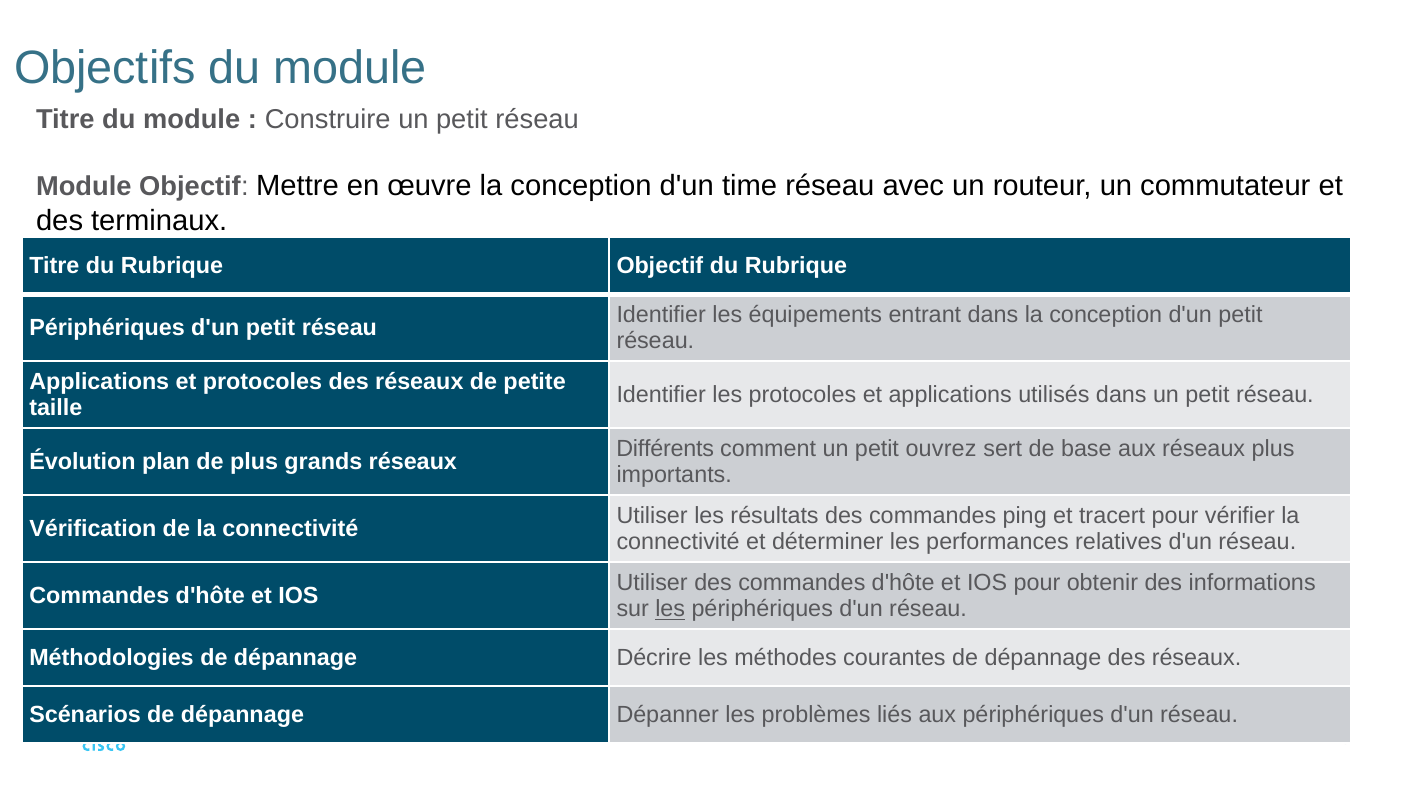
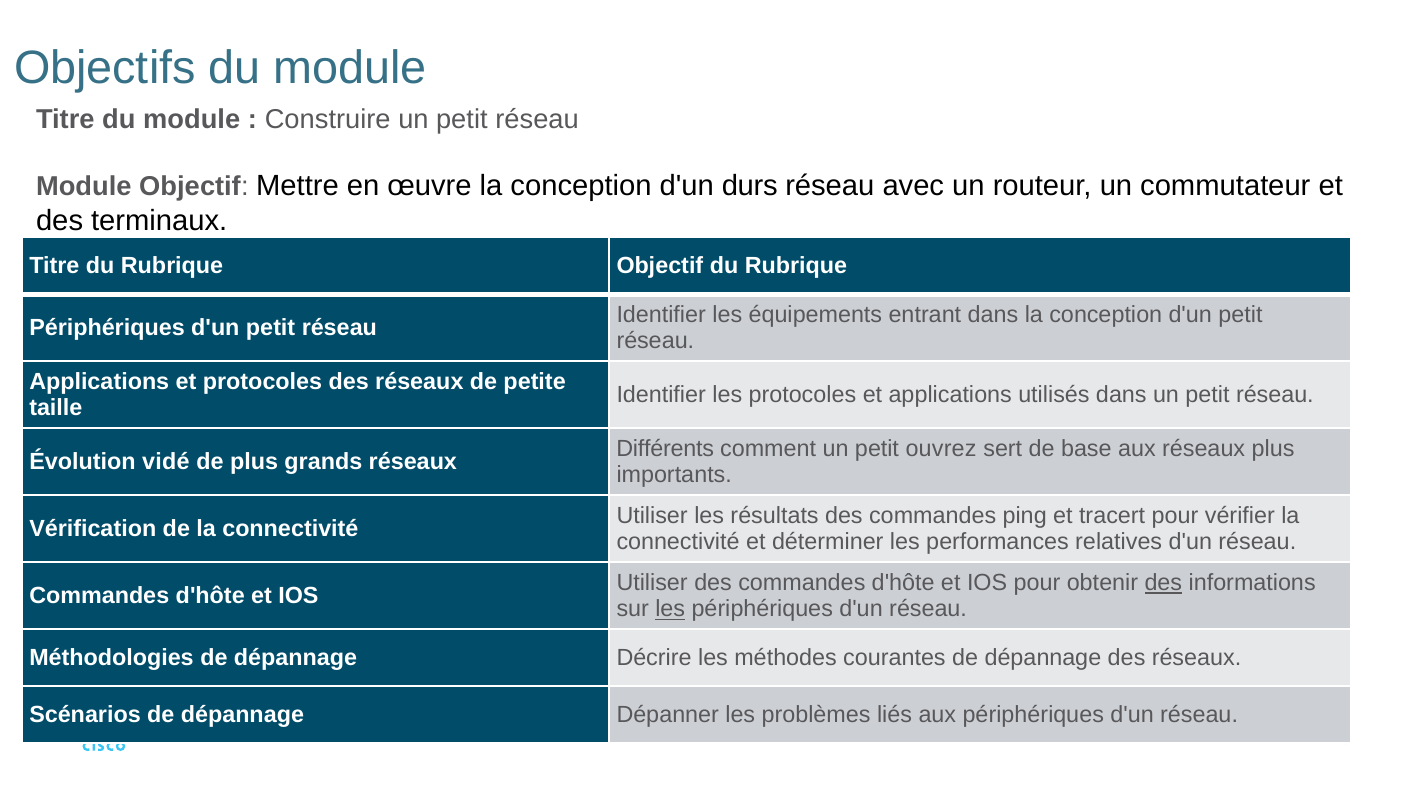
time: time -> durs
plan: plan -> vidé
des at (1163, 583) underline: none -> present
